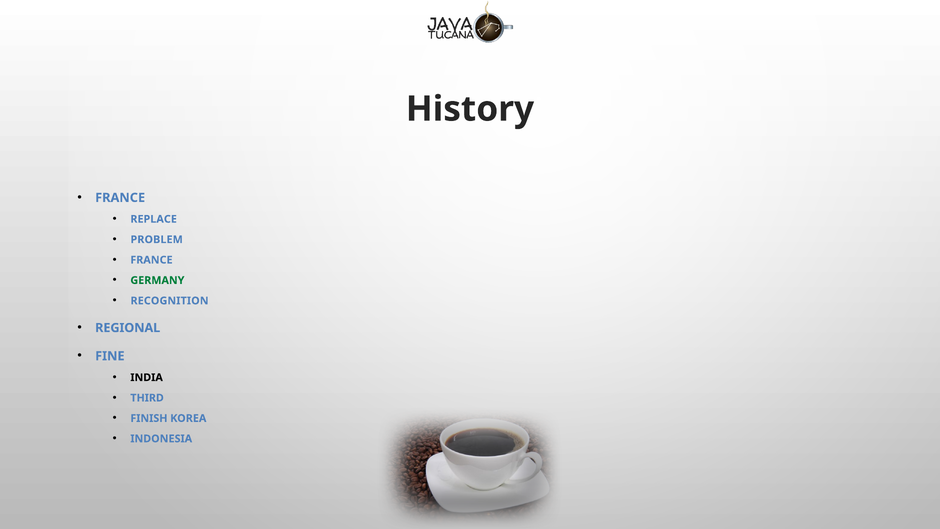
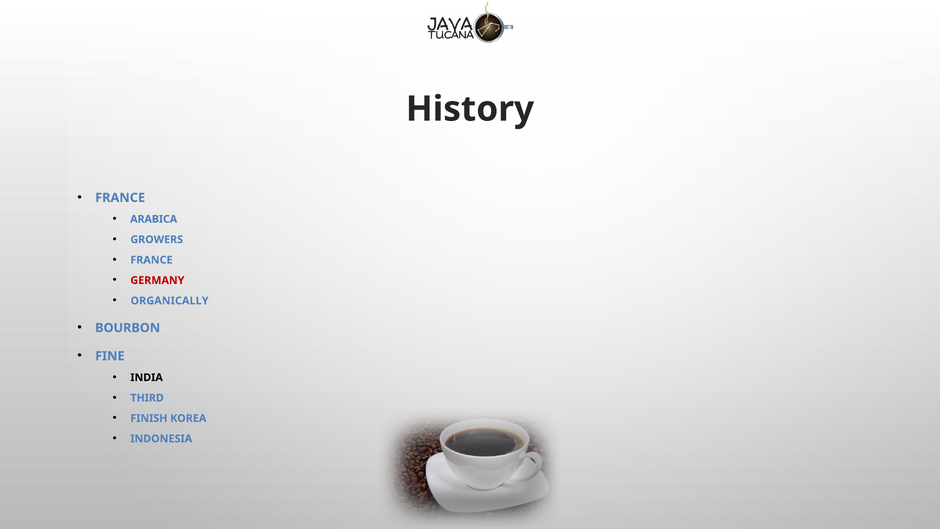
REPLACE: REPLACE -> ARABICA
PROBLEM: PROBLEM -> GROWERS
GERMANY colour: green -> red
RECOGNITION: RECOGNITION -> ORGANICALLY
REGIONAL: REGIONAL -> BOURBON
